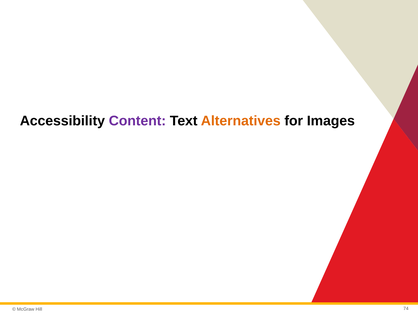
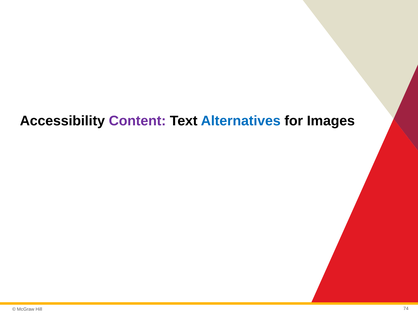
Alternatives colour: orange -> blue
